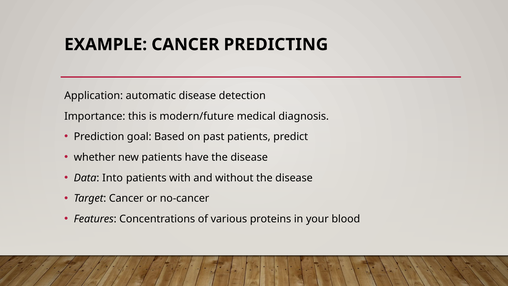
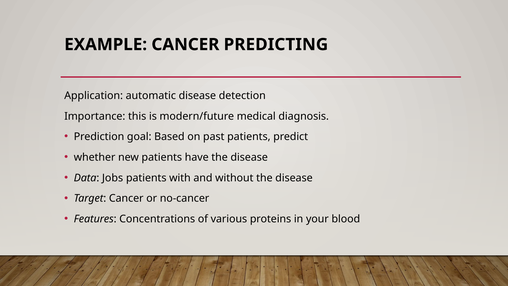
Into: Into -> Jobs
